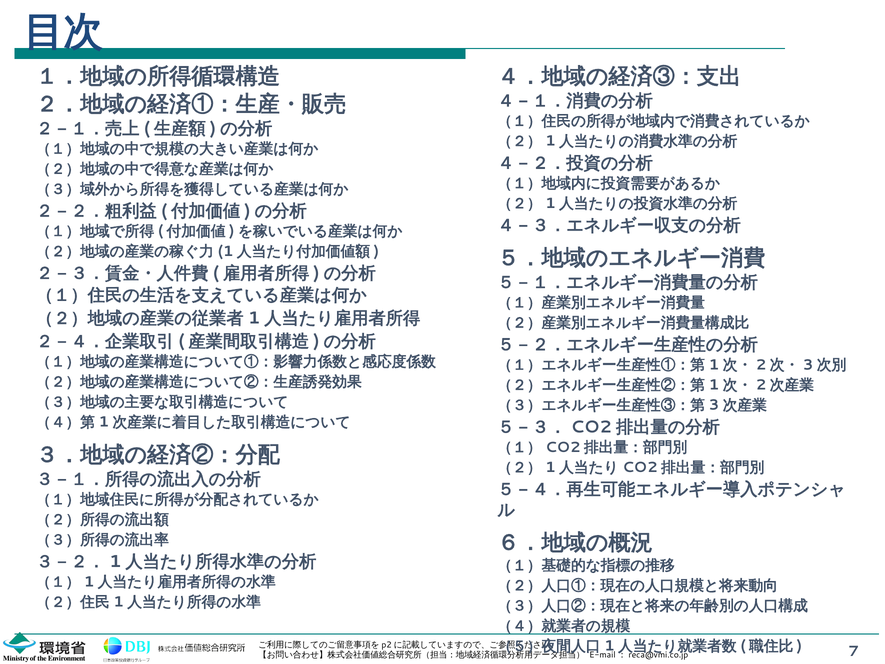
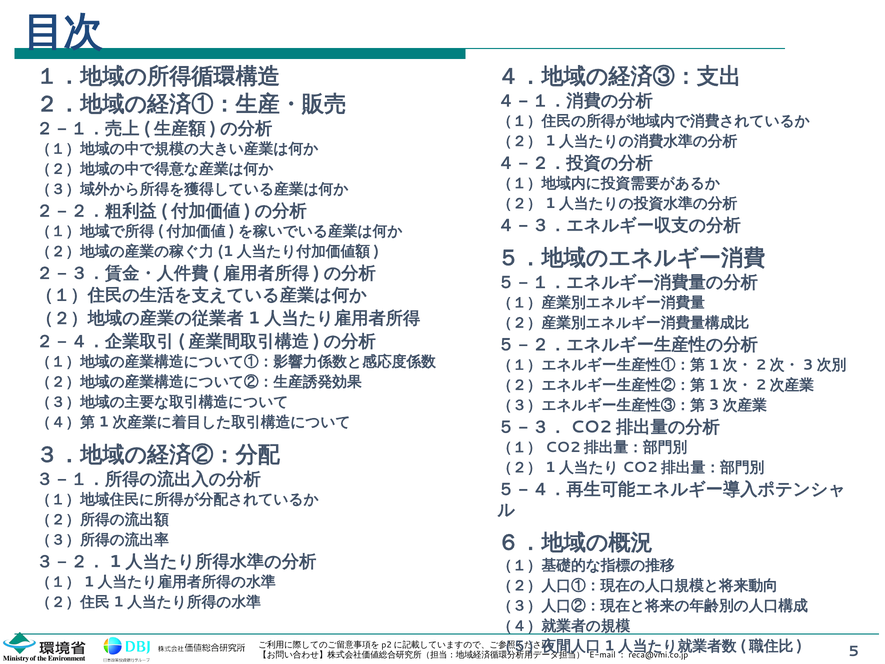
7: 7 -> 5
